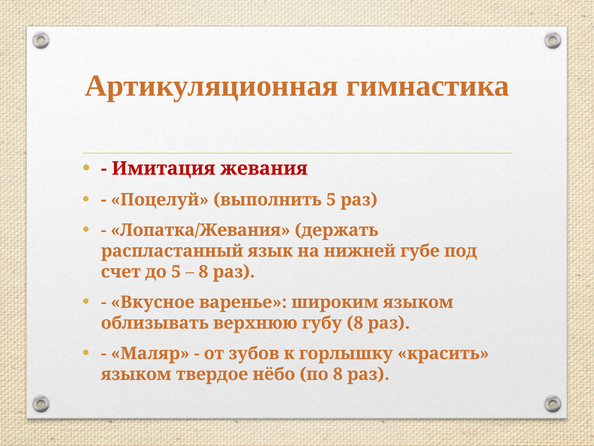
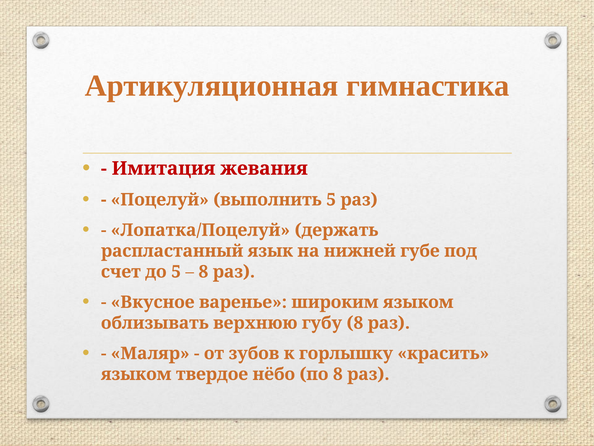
Лопатка/Жевания: Лопатка/Жевания -> Лопатка/Поцелуй
